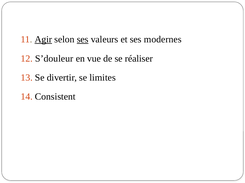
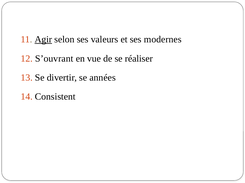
ses at (83, 40) underline: present -> none
S’douleur: S’douleur -> S’ouvrant
limites: limites -> années
